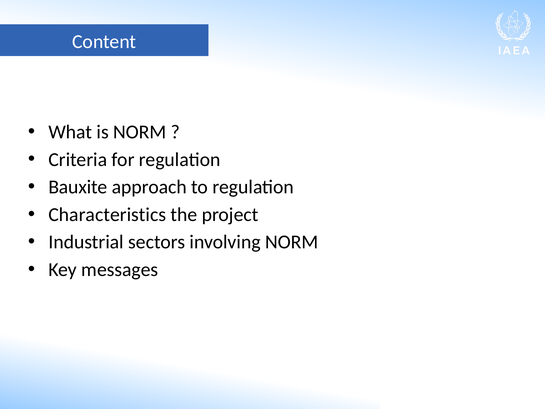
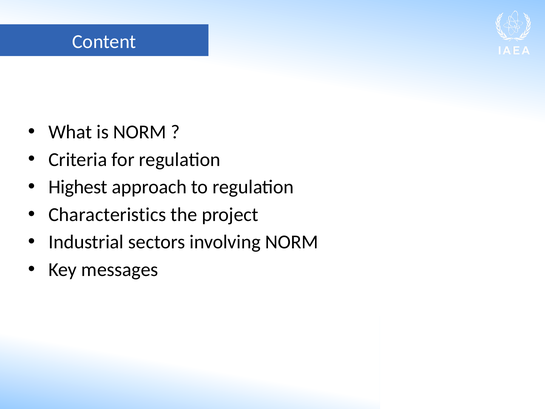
Bauxite: Bauxite -> Highest
